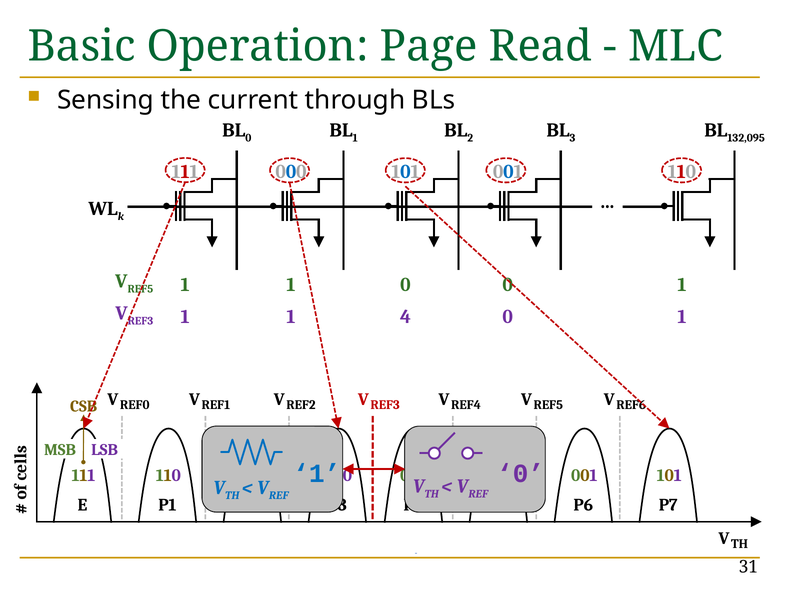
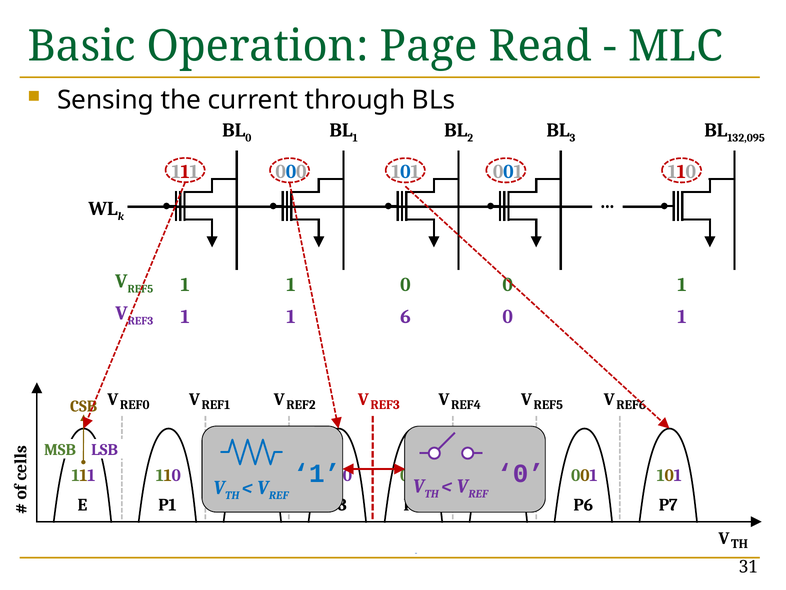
4: 4 -> 6
